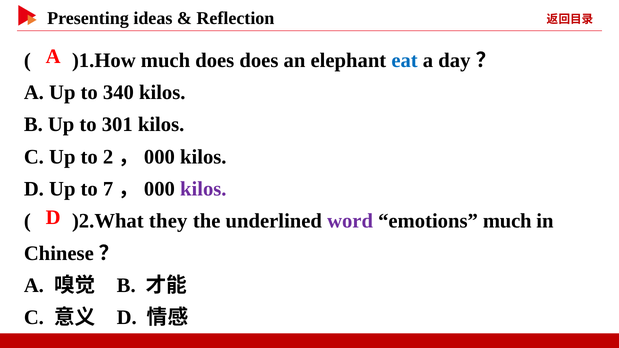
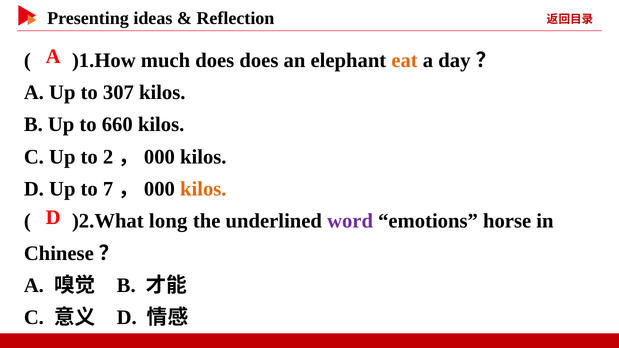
eat colour: blue -> orange
340: 340 -> 307
301: 301 -> 660
kilos at (203, 189) colour: purple -> orange
they: they -> long
emotions much: much -> horse
